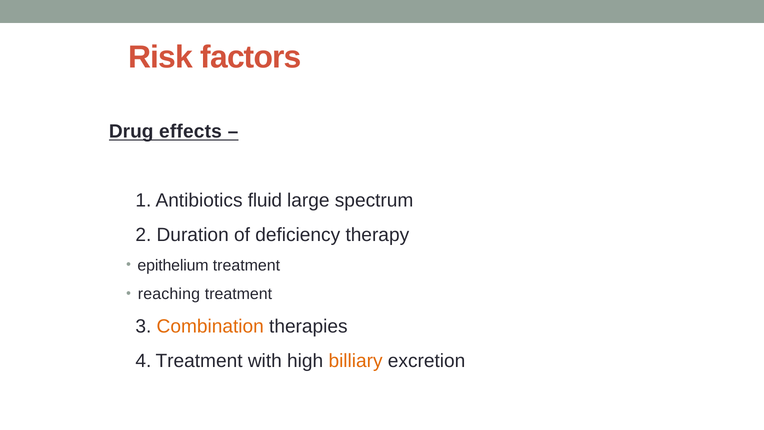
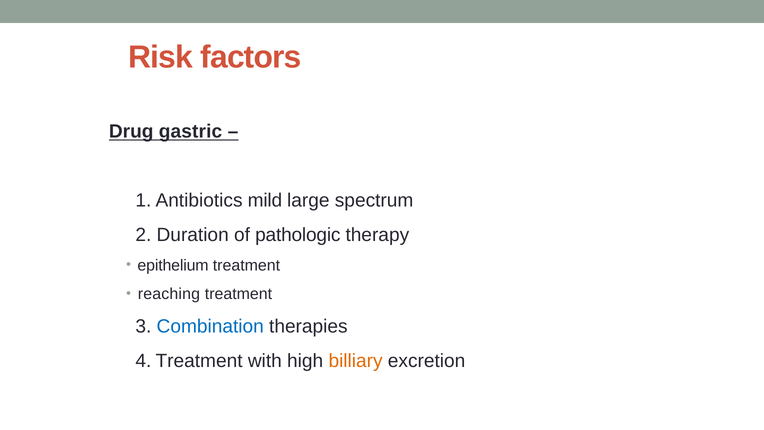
effects: effects -> gastric
fluid: fluid -> mild
deficiency: deficiency -> pathologic
Combination colour: orange -> blue
